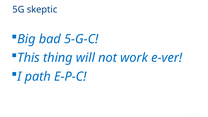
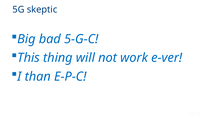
path: path -> than
